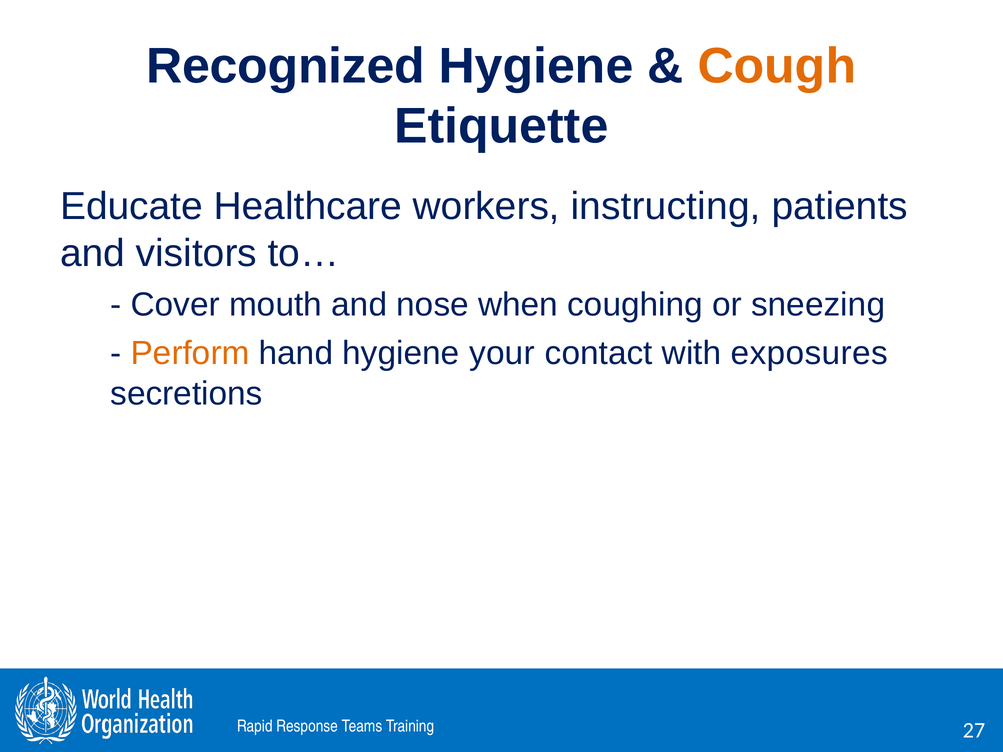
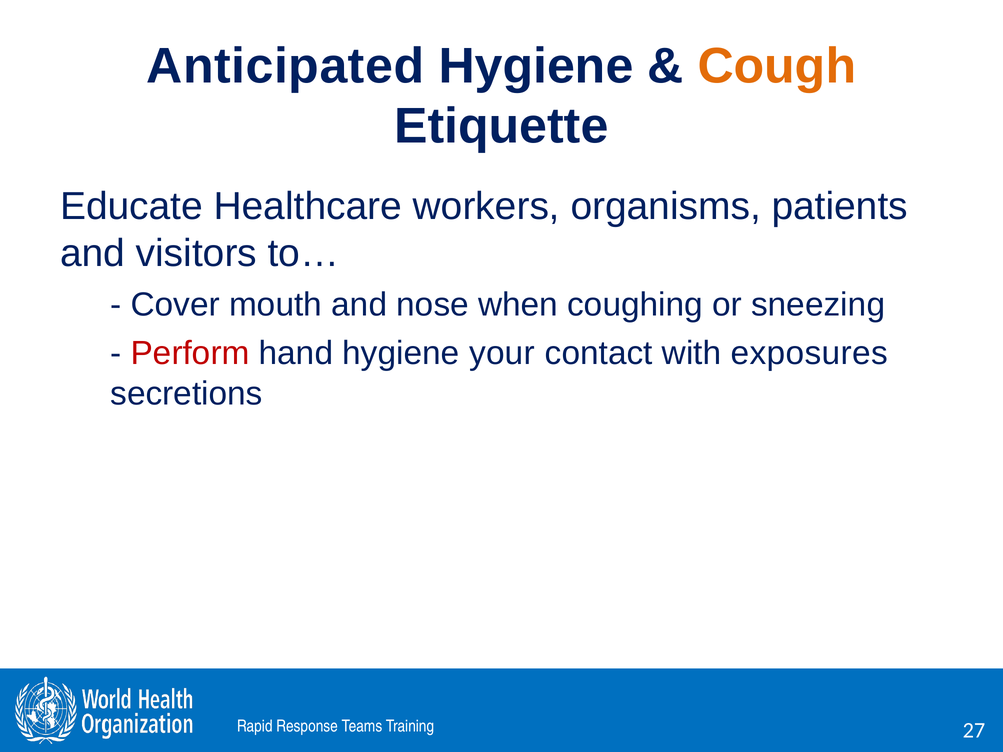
Recognized: Recognized -> Anticipated
instructing: instructing -> organisms
Perform colour: orange -> red
